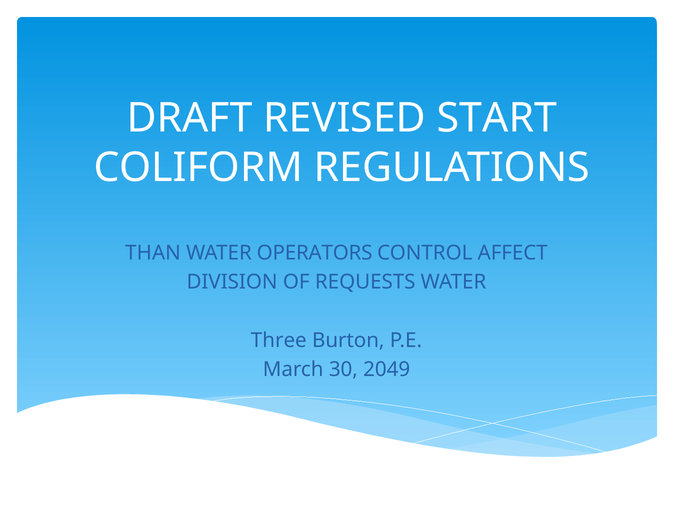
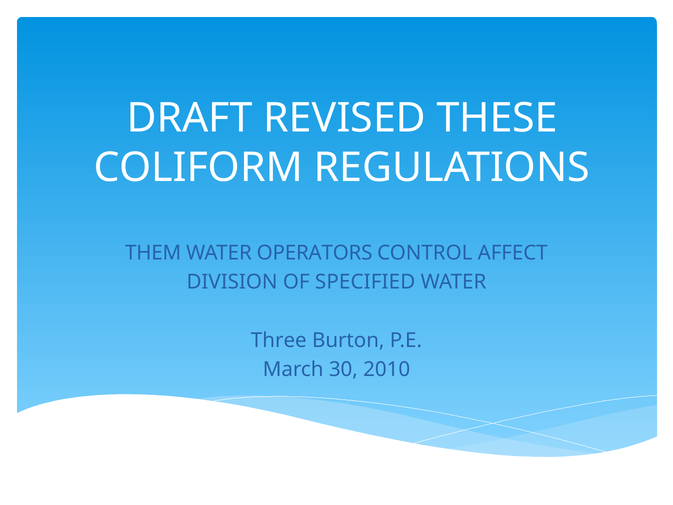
START: START -> THESE
THAN: THAN -> THEM
REQUESTS: REQUESTS -> SPECIFIED
2049: 2049 -> 2010
